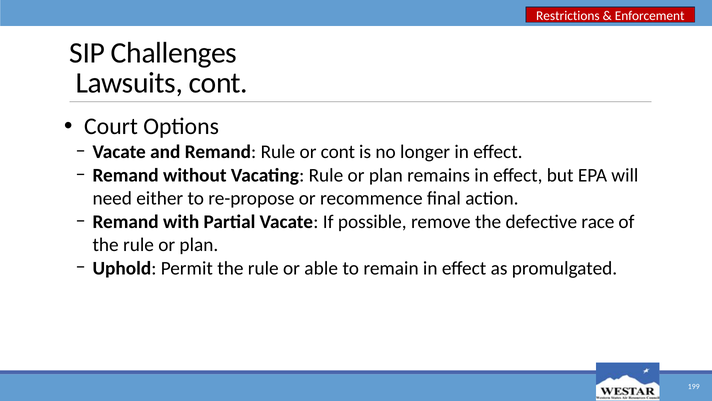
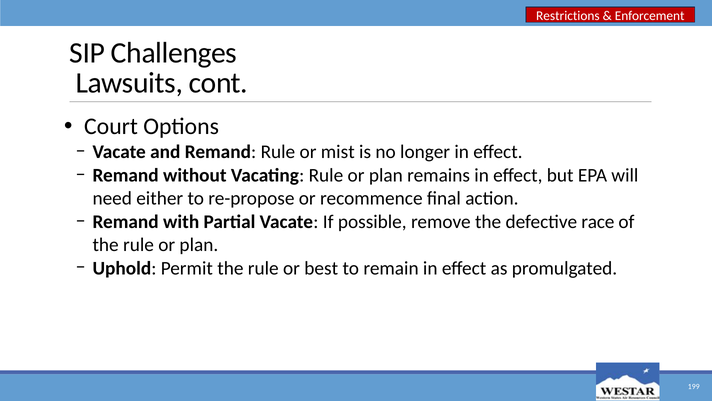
or cont: cont -> mist
able: able -> best
